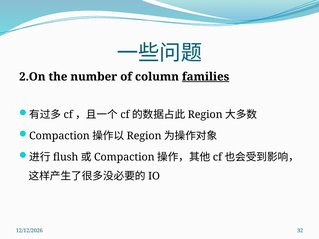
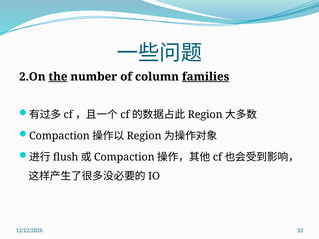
the underline: none -> present
